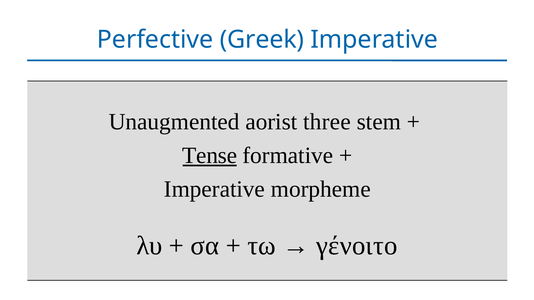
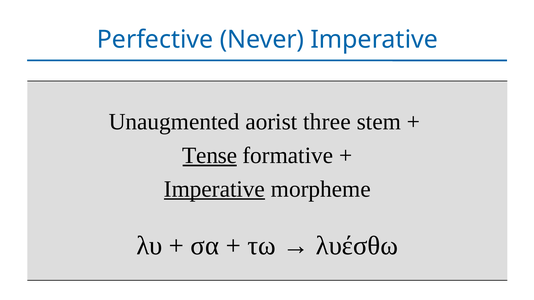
Greek: Greek -> Never
Imperative at (214, 189) underline: none -> present
γένοιτο: γένοιτο -> λυέσθω
